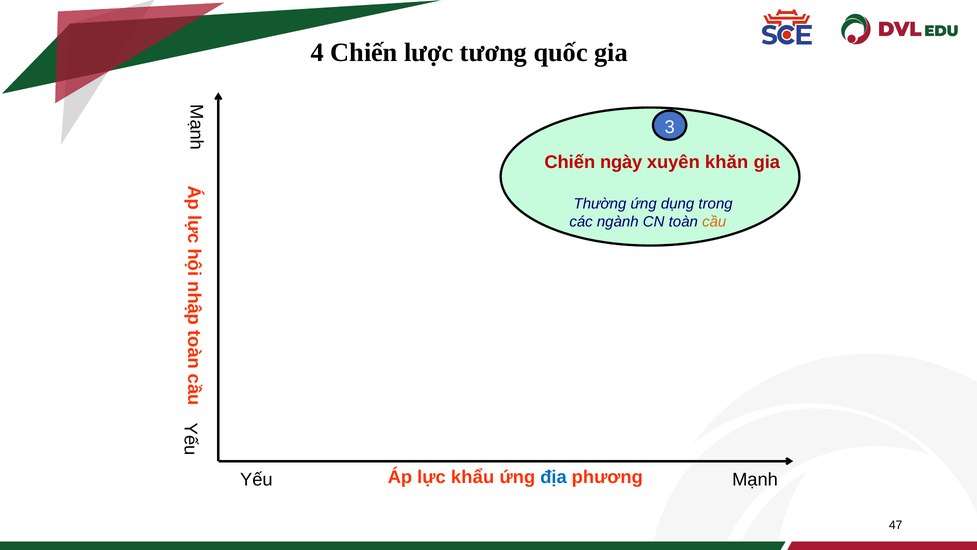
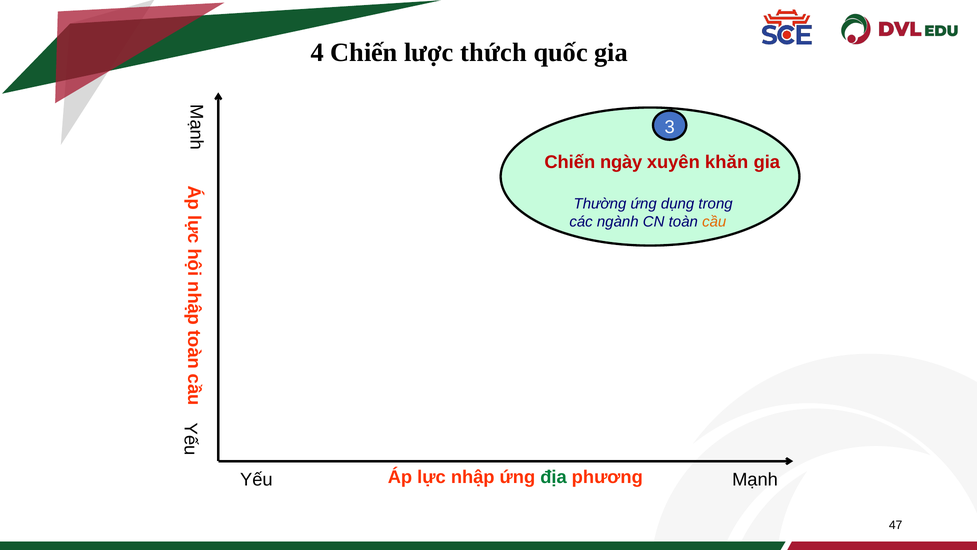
tương: tương -> thứch
khẩu: khẩu -> nhập
địa colour: blue -> green
